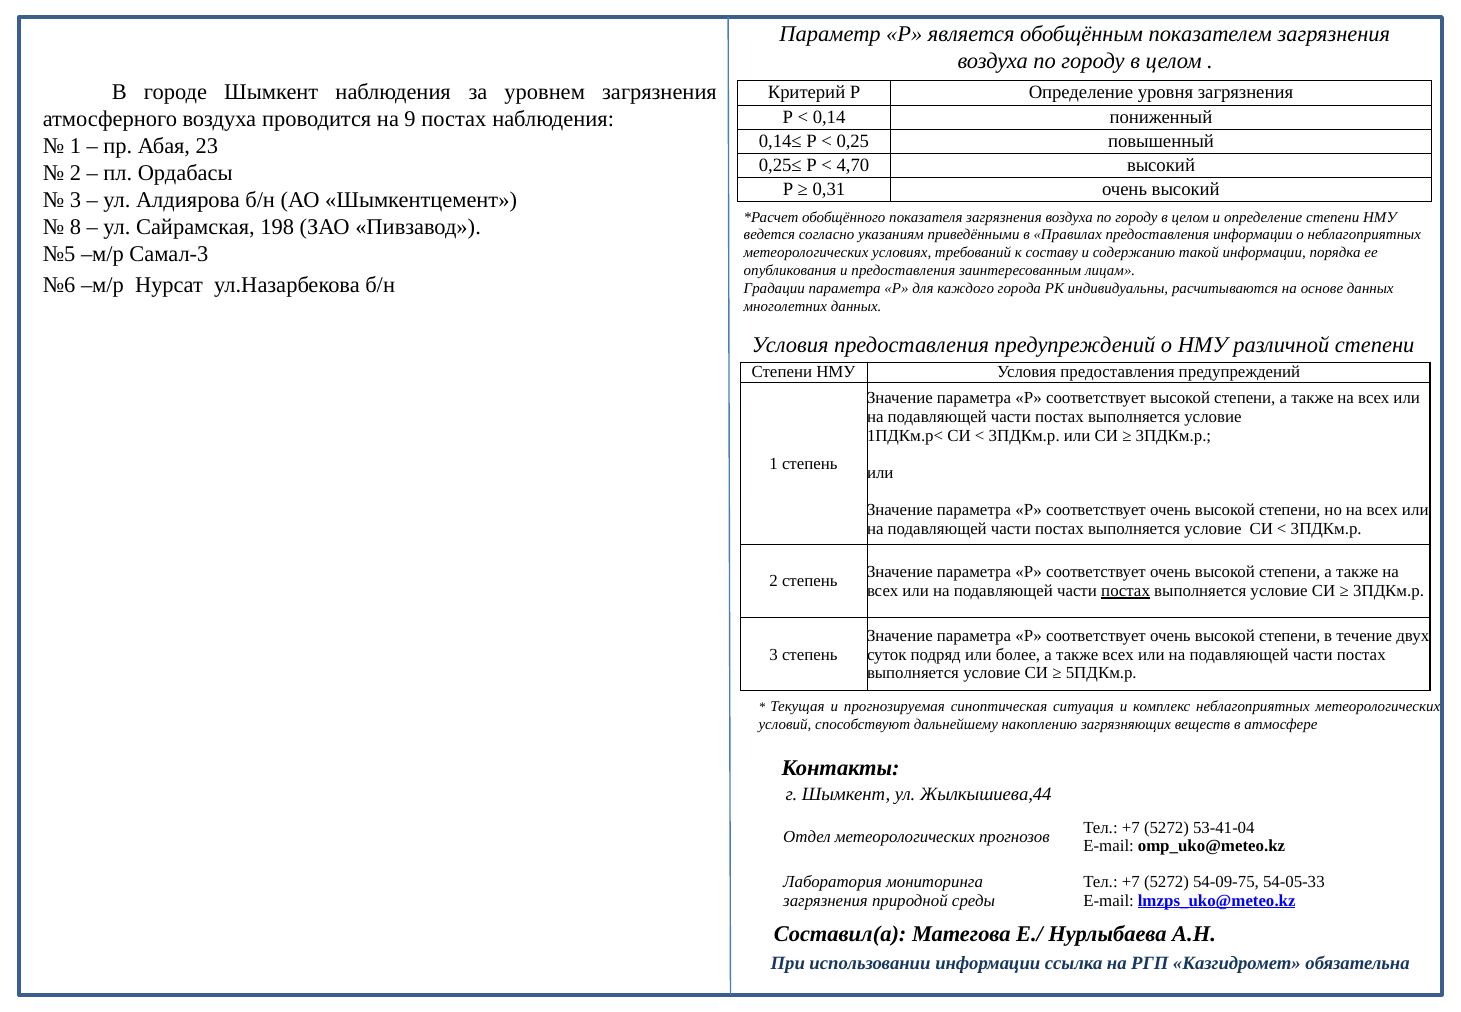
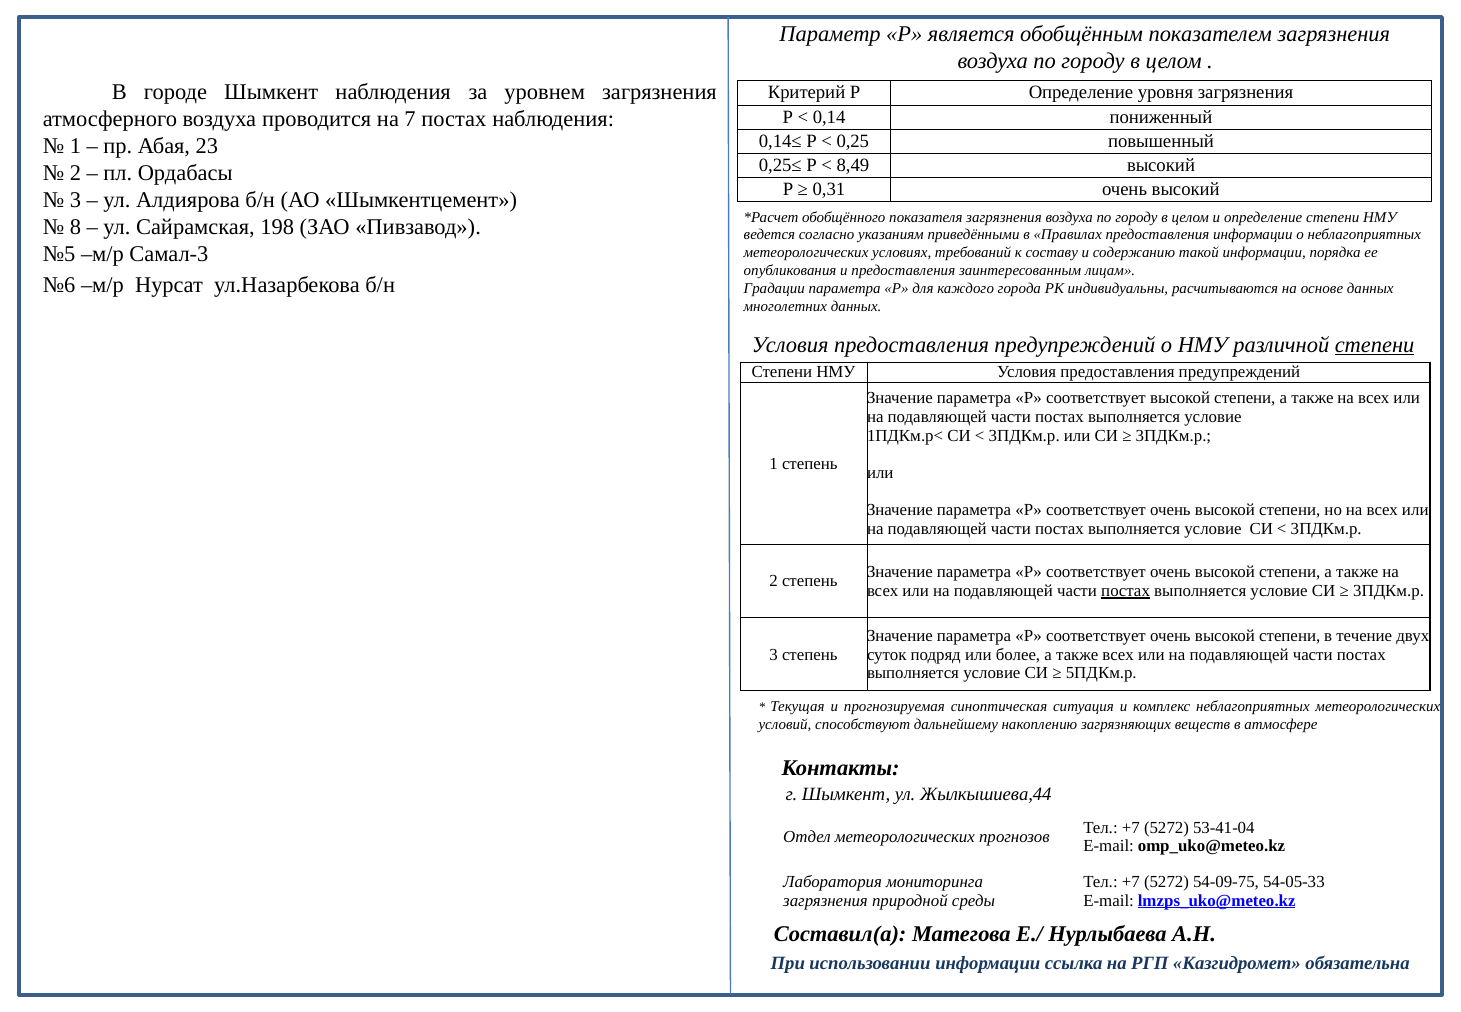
9: 9 -> 7
4,70: 4,70 -> 8,49
степени at (1375, 344) underline: none -> present
